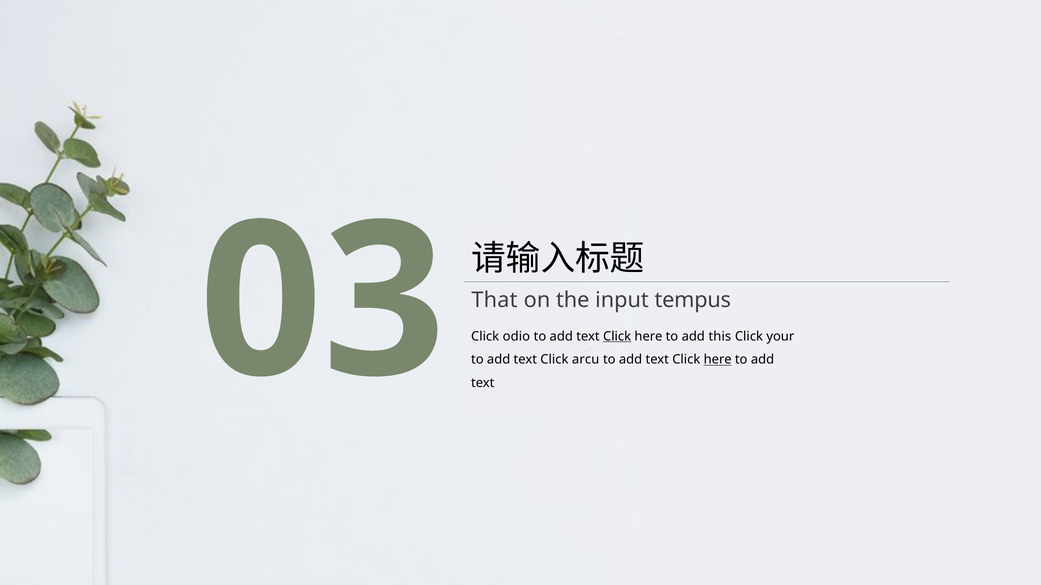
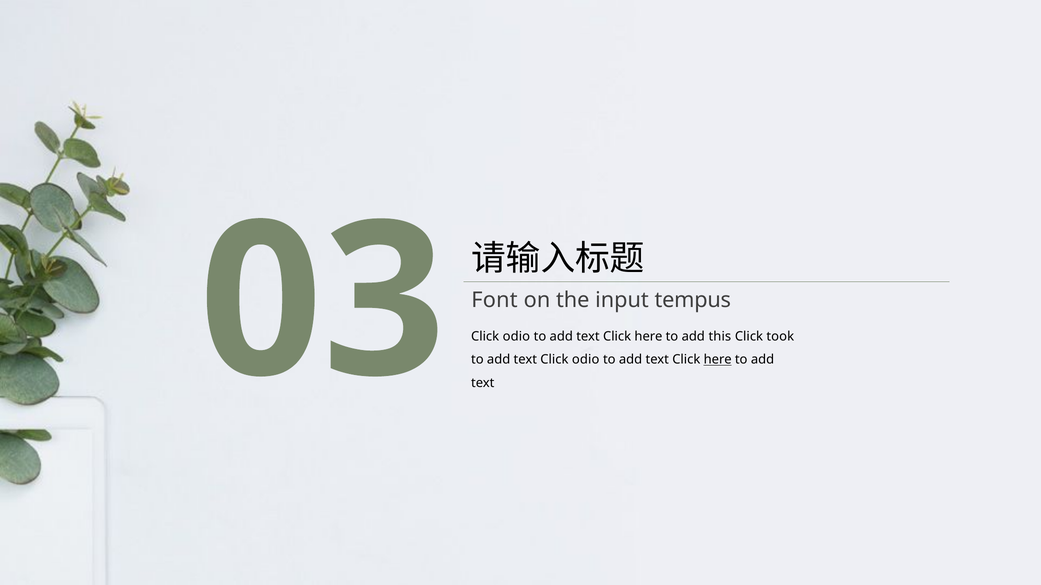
That: That -> Font
Click at (617, 337) underline: present -> none
your: your -> took
text Click arcu: arcu -> odio
